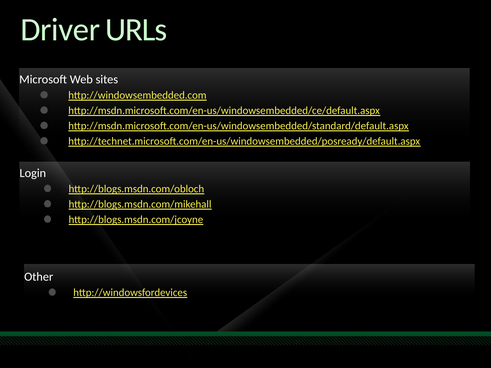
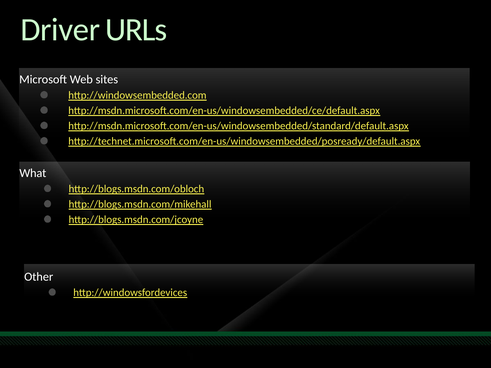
Login: Login -> What
